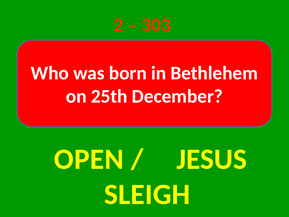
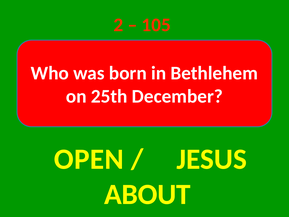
303: 303 -> 105
SLEIGH: SLEIGH -> ABOUT
